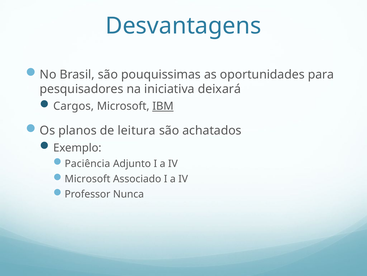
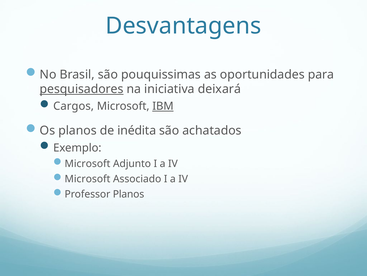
pesquisadores underline: none -> present
leitura: leitura -> inédita
Paciência at (87, 163): Paciência -> Microsoft
Professor Nunca: Nunca -> Planos
